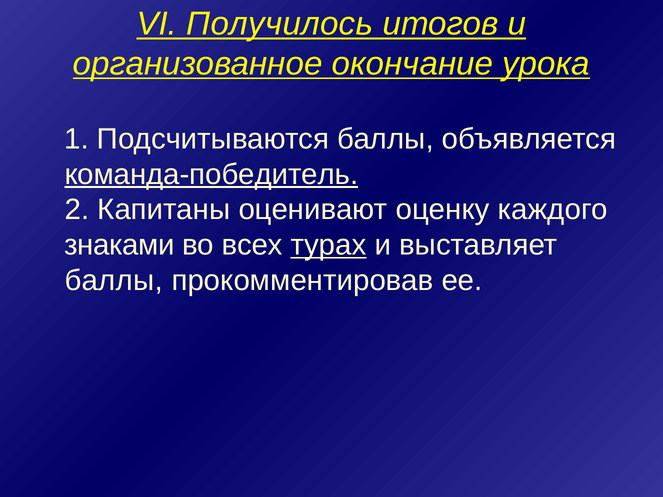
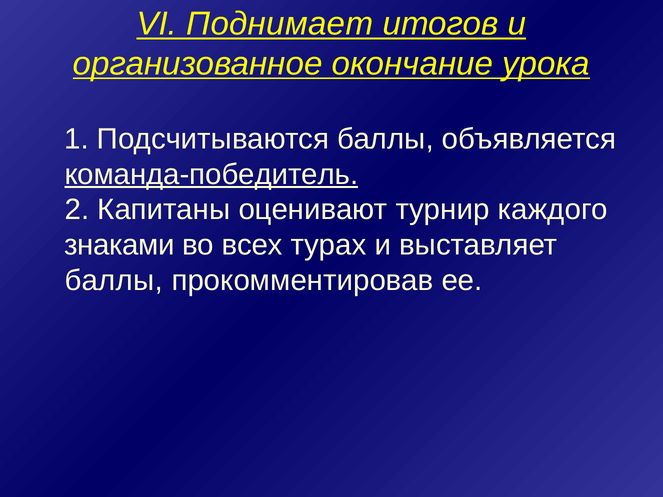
Получилось: Получилось -> Поднимает
оценку: оценку -> турнир
турах underline: present -> none
